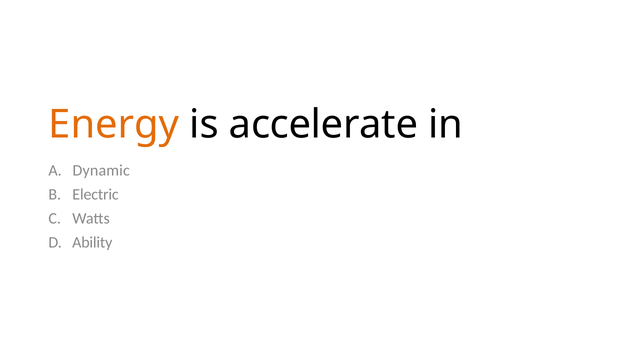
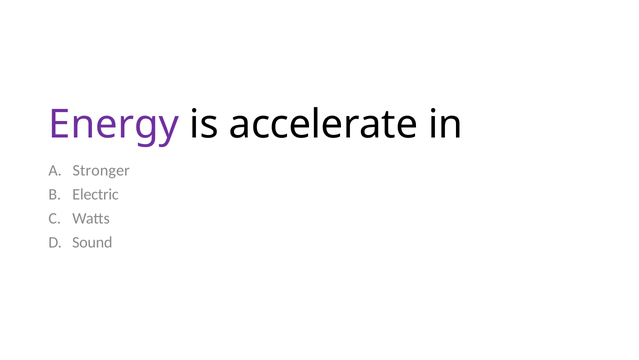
Energy colour: orange -> purple
Dynamic: Dynamic -> Stronger
Ability: Ability -> Sound
